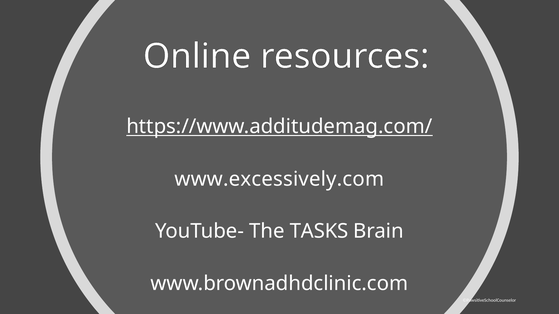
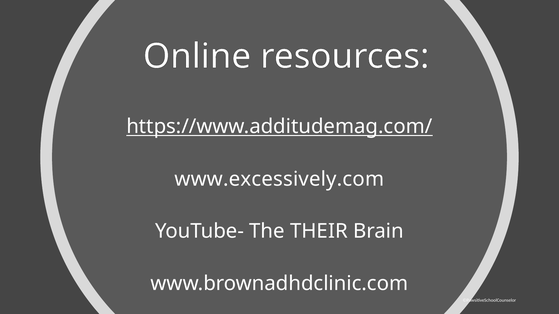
TASKS: TASKS -> THEIR
